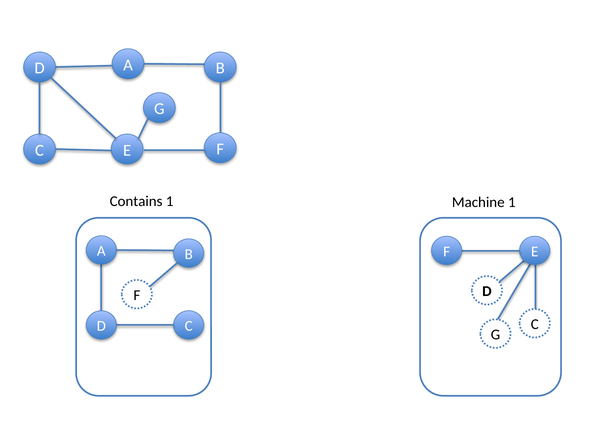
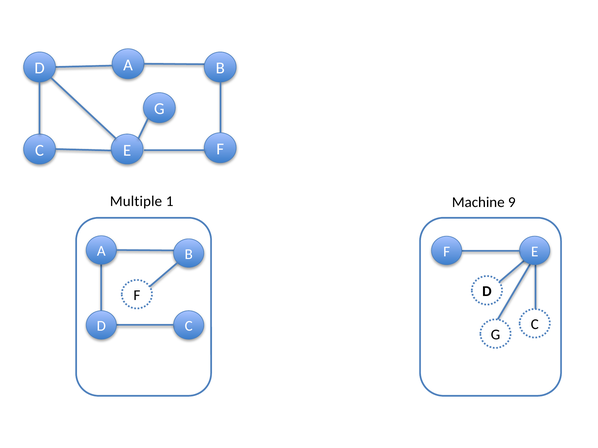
Contains: Contains -> Multiple
Machine 1: 1 -> 9
